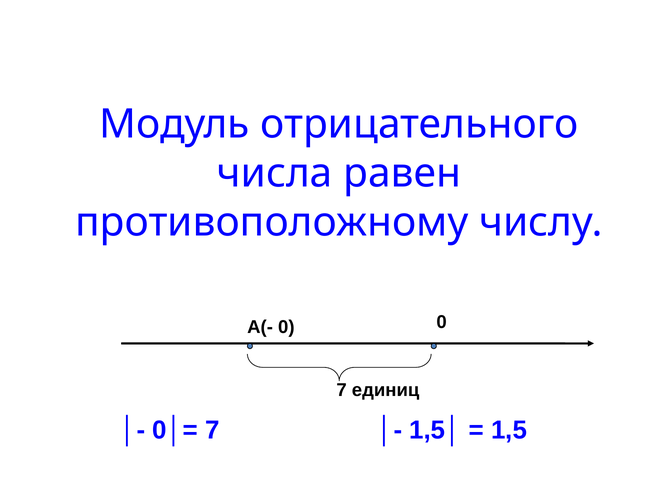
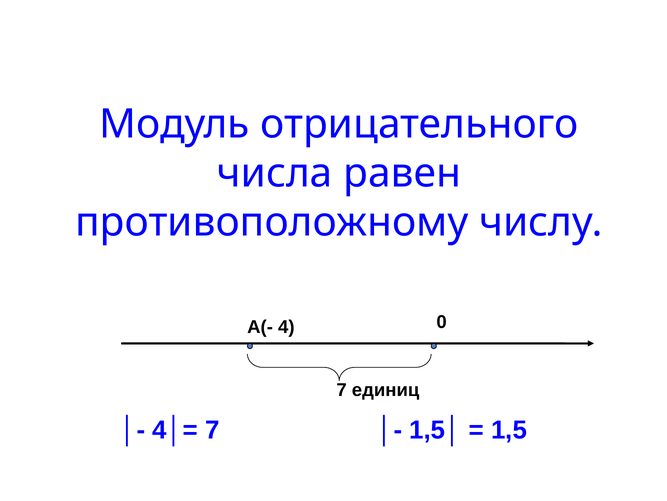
А(- 0: 0 -> 4
0│=: 0│= -> 4│=
